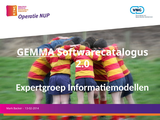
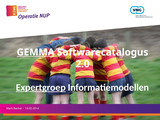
Expertgroep underline: none -> present
